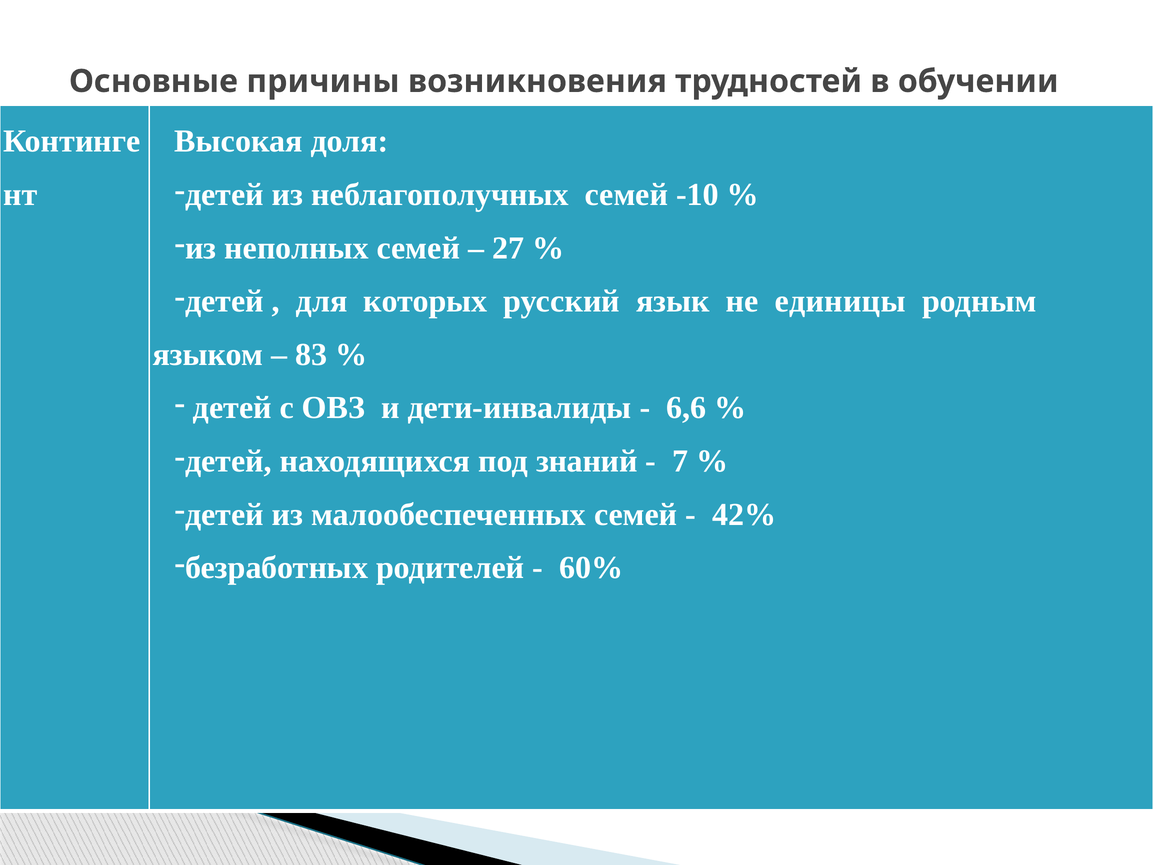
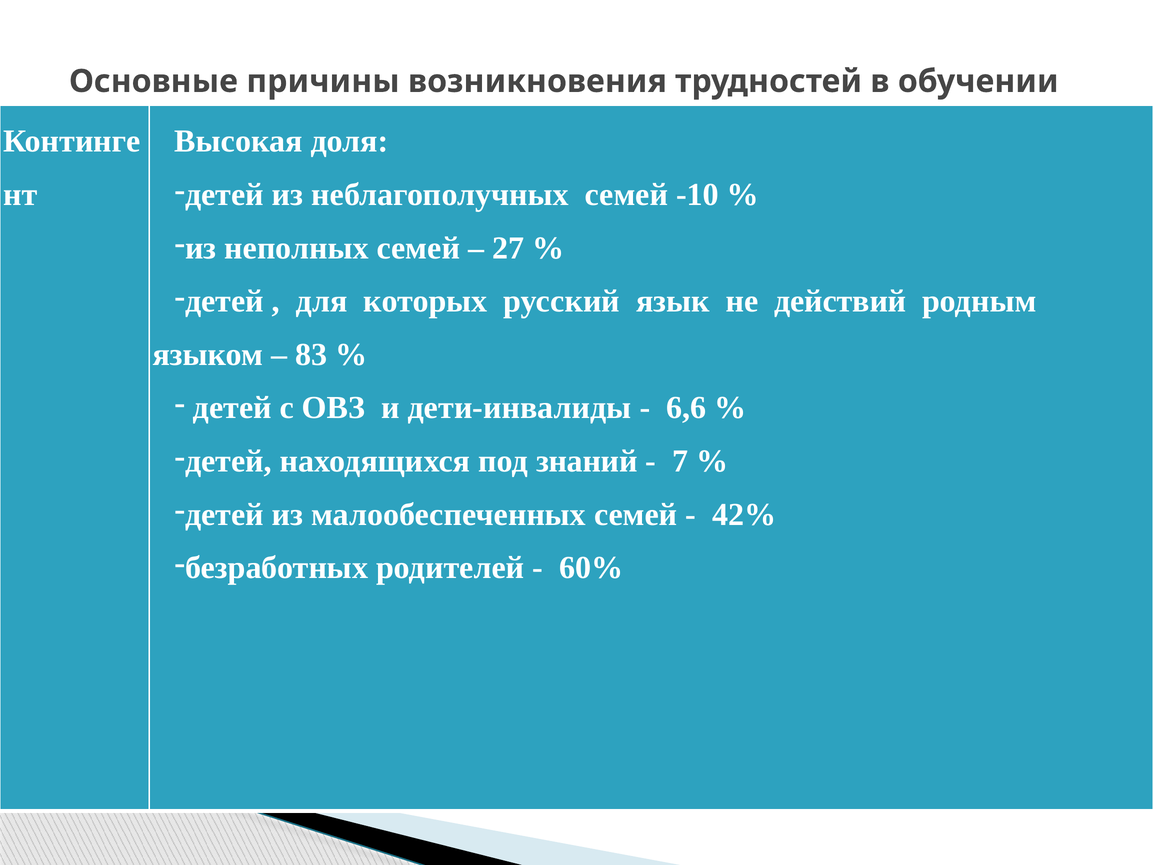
единицы: единицы -> действий
